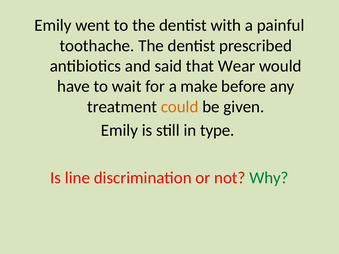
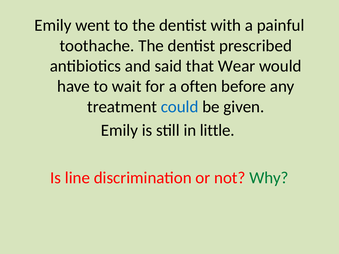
make: make -> often
could colour: orange -> blue
type: type -> little
